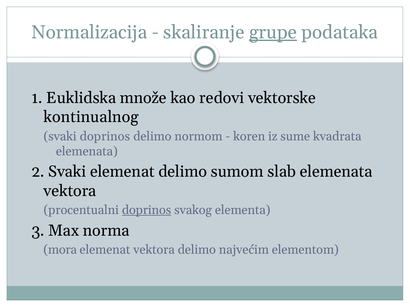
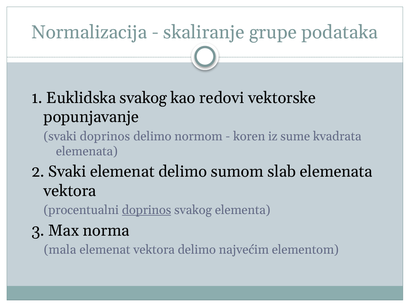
grupe underline: present -> none
Euklidska množe: množe -> svakog
kontinualnog: kontinualnog -> popunjavanje
mora: mora -> mala
